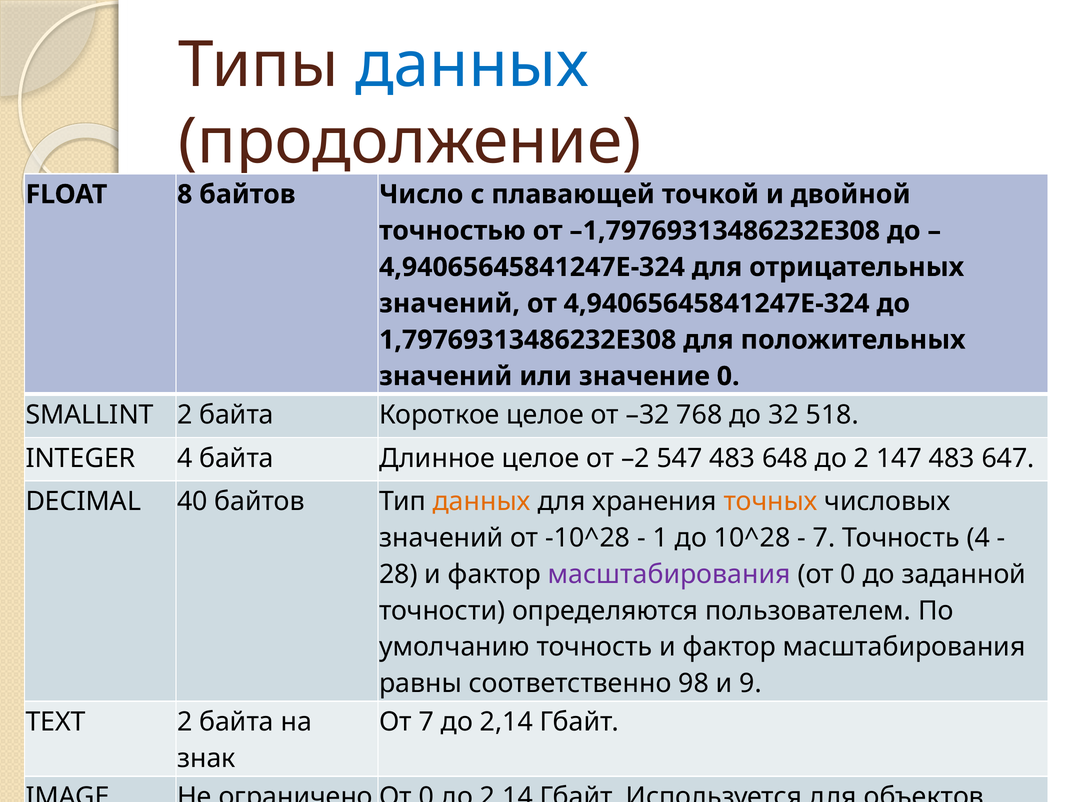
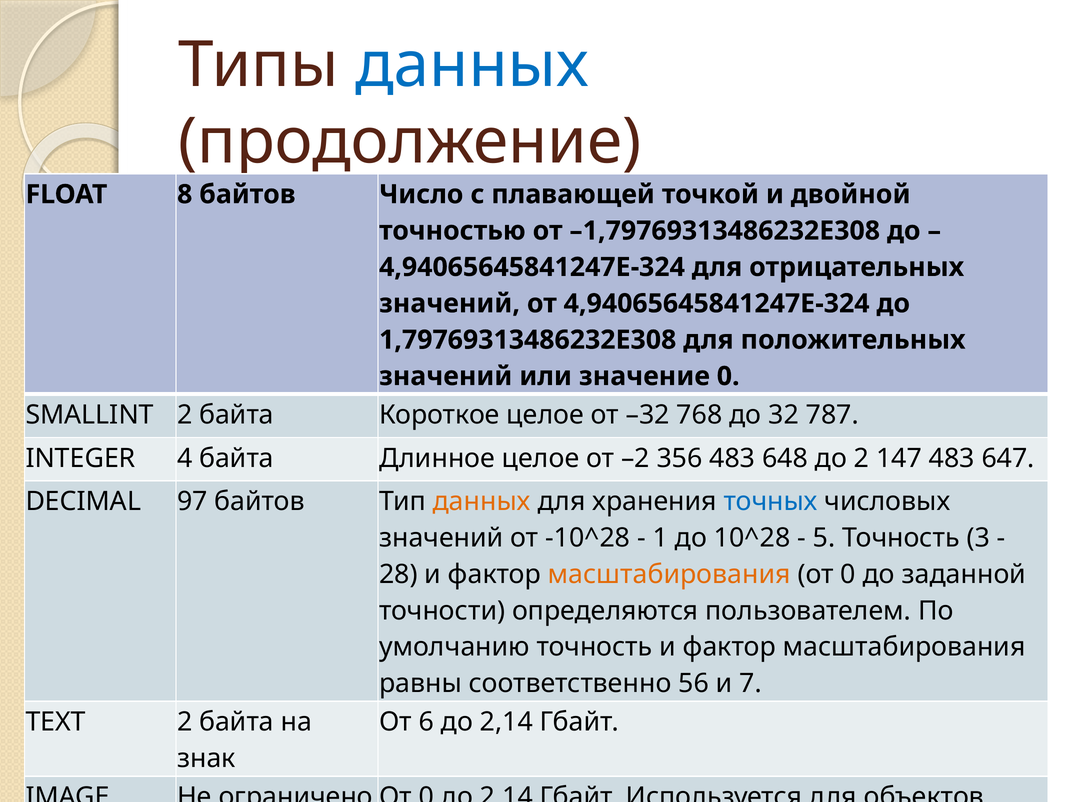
518: 518 -> 787
547: 547 -> 356
40: 40 -> 97
точных colour: orange -> blue
7 at (824, 538): 7 -> 5
Точность 4: 4 -> 3
масштабирования at (669, 574) colour: purple -> orange
98: 98 -> 56
9: 9 -> 7
От 7: 7 -> 6
